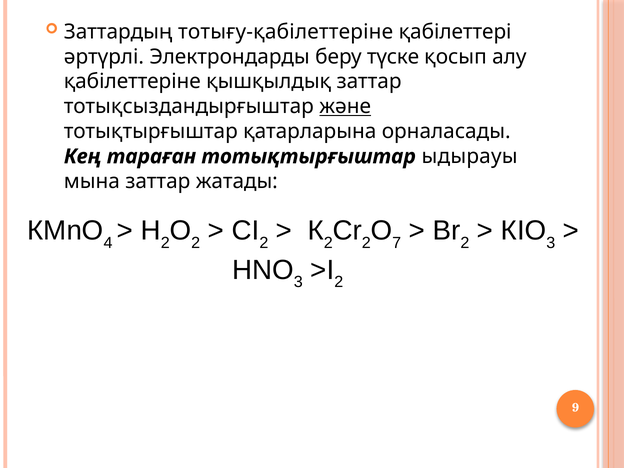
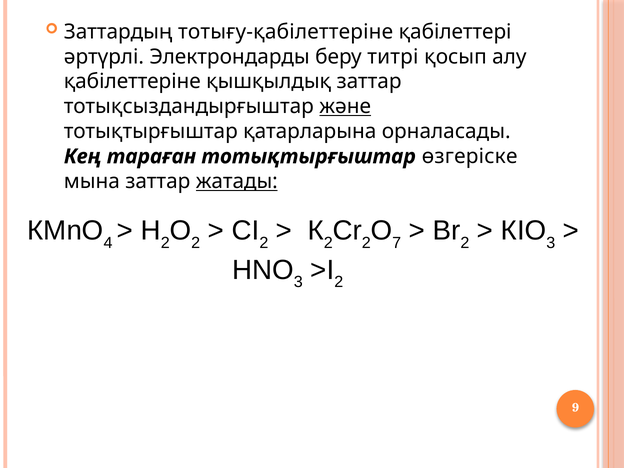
түске: түске -> титрі
ыдырауы: ыдырауы -> өзгерiске
жатады underline: none -> present
